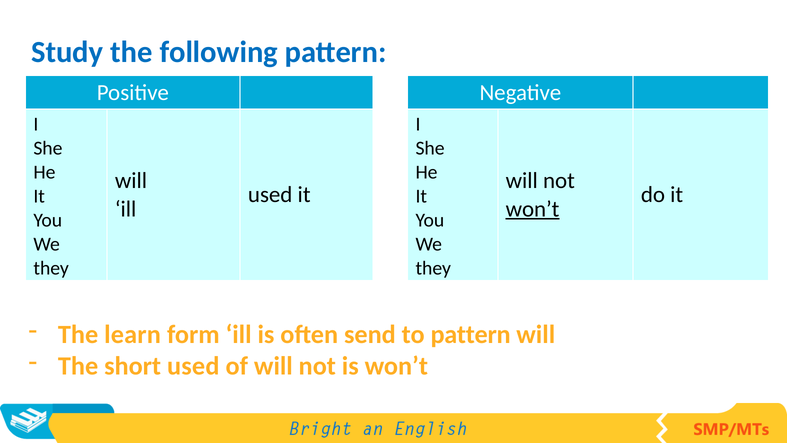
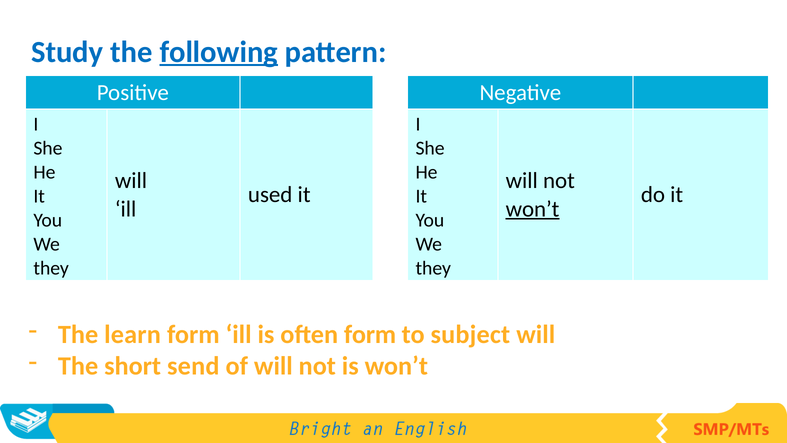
following underline: none -> present
often send: send -> form
to pattern: pattern -> subject
short used: used -> send
